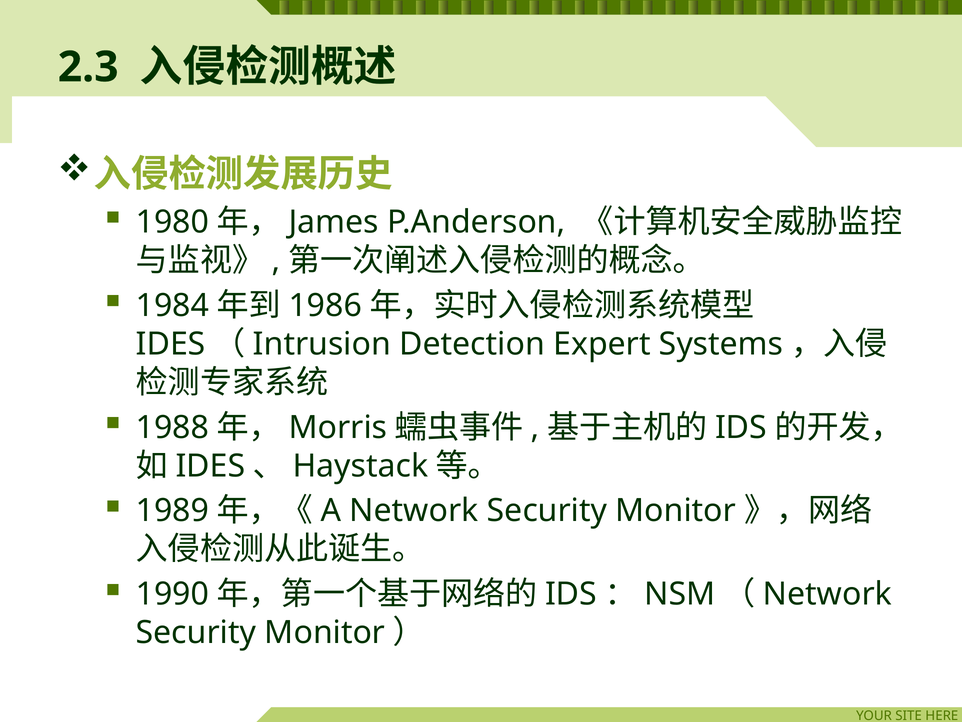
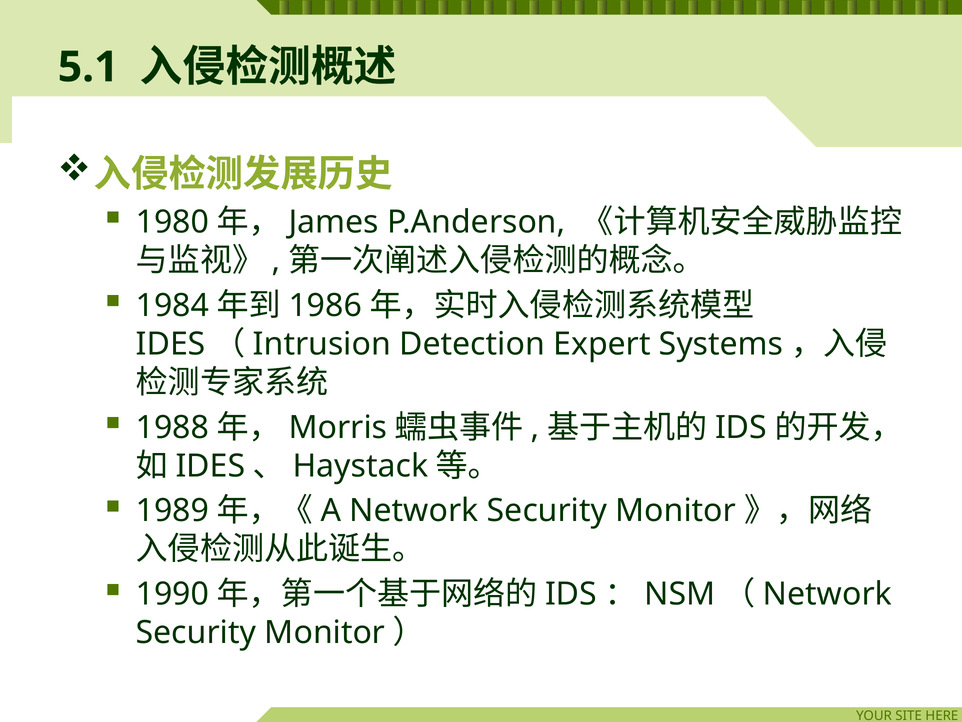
2.3: 2.3 -> 5.1
